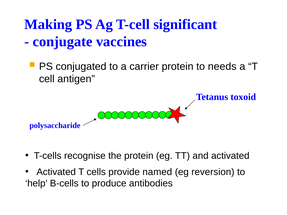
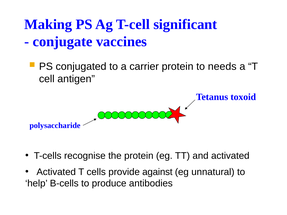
named: named -> against
reversion: reversion -> unnatural
